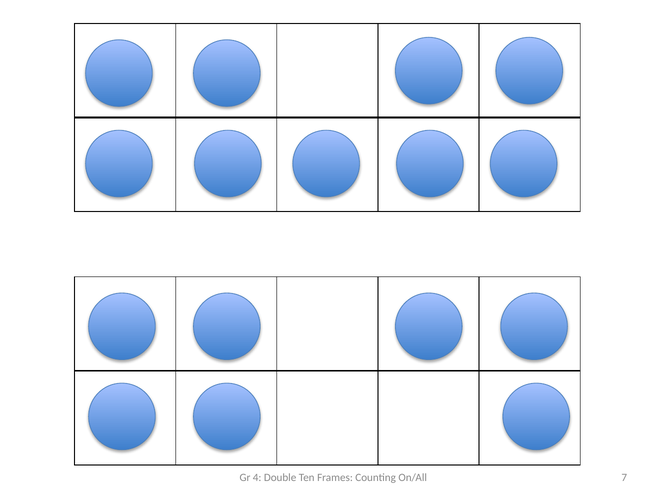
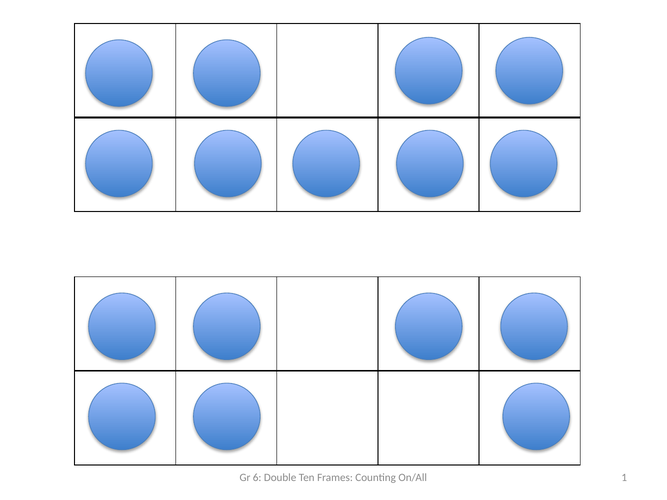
4: 4 -> 6
7: 7 -> 1
